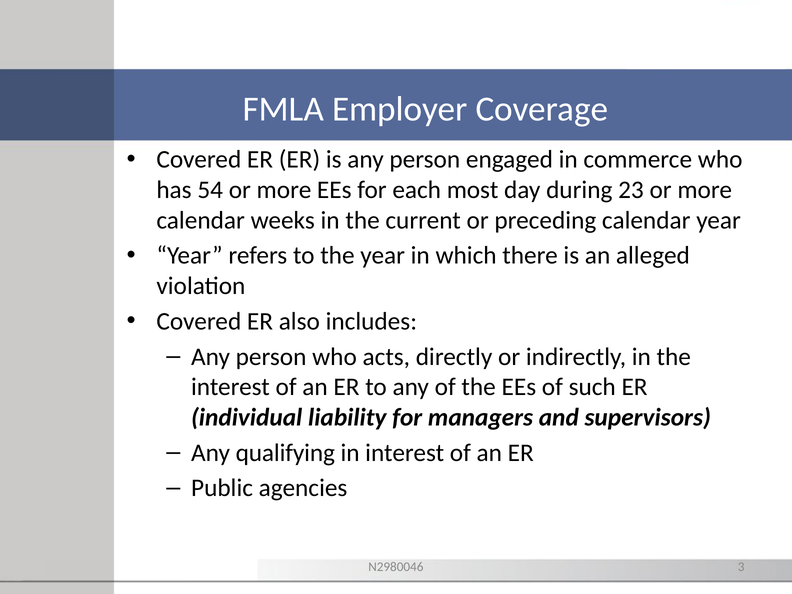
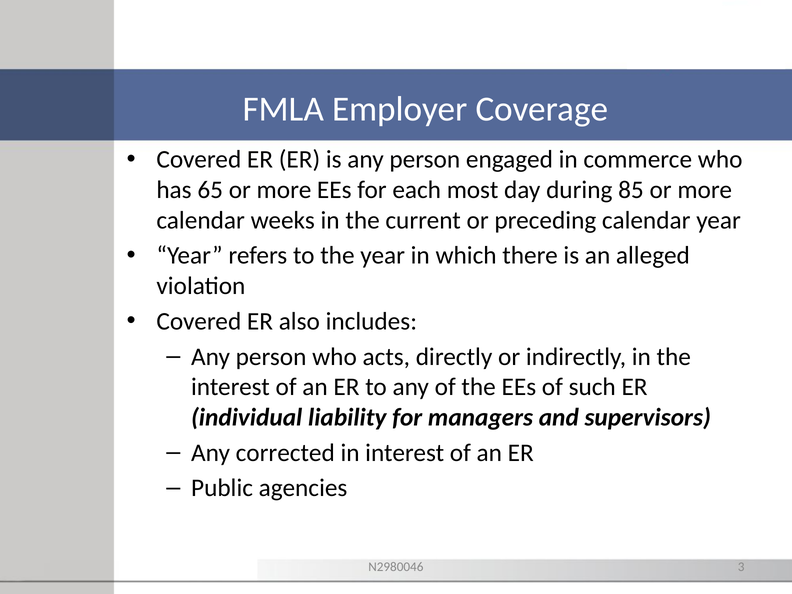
54: 54 -> 65
23: 23 -> 85
qualifying: qualifying -> corrected
